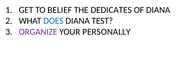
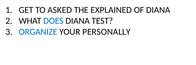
BELIEF: BELIEF -> ASKED
DEDICATES: DEDICATES -> EXPLAINED
ORGANIZE colour: purple -> blue
